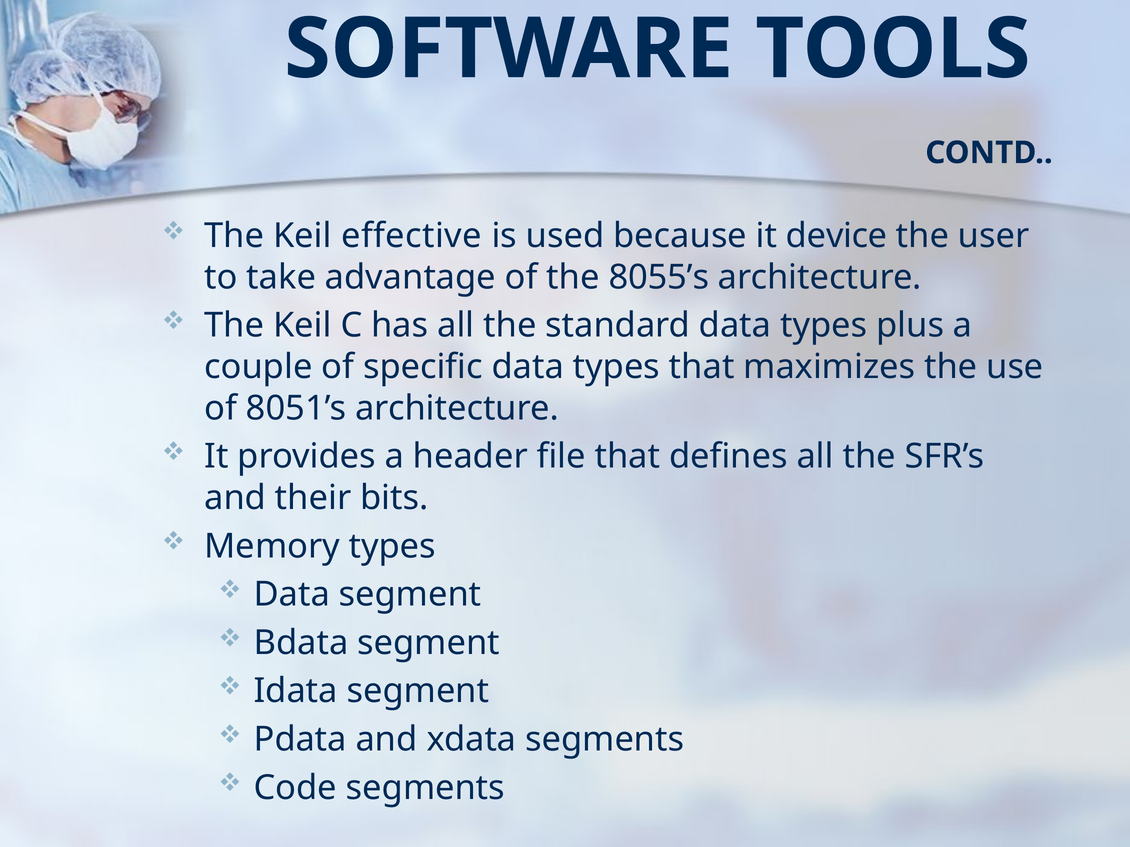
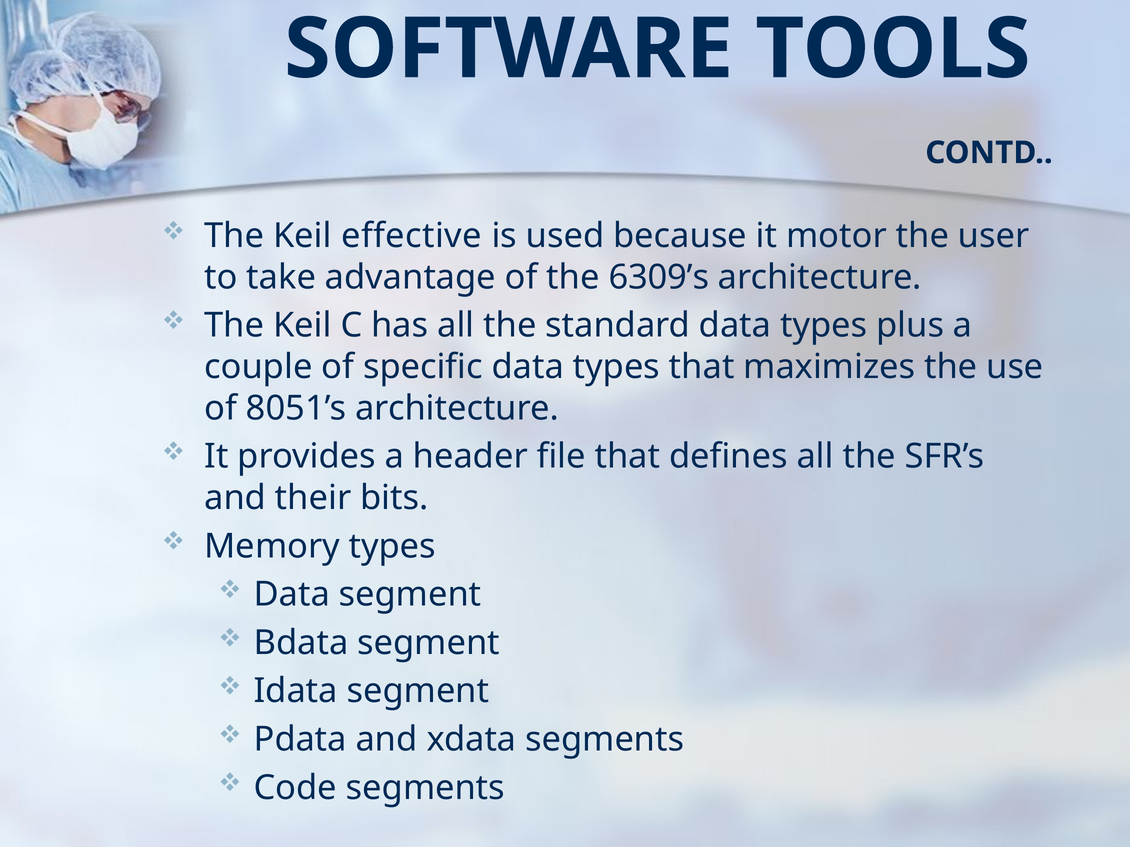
device: device -> motor
8055’s: 8055’s -> 6309’s
